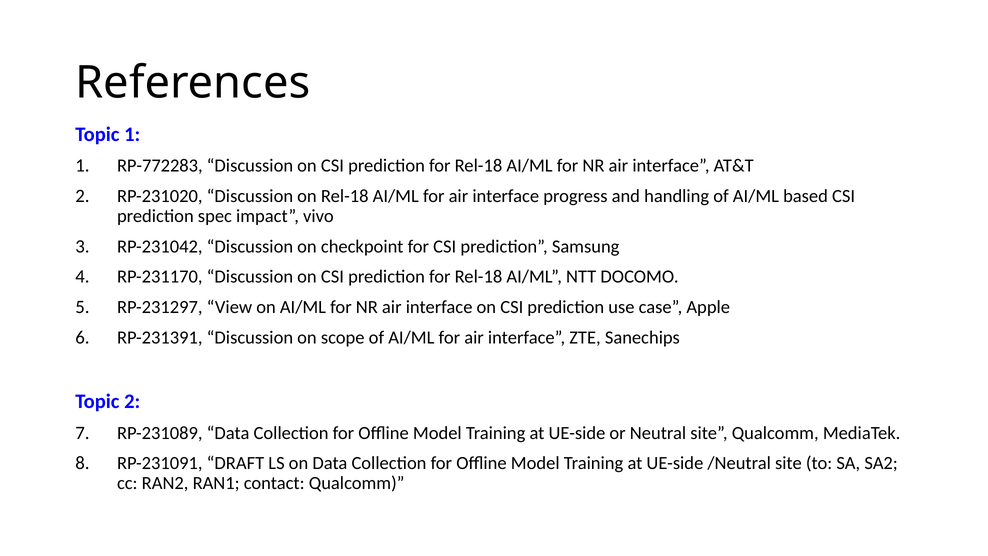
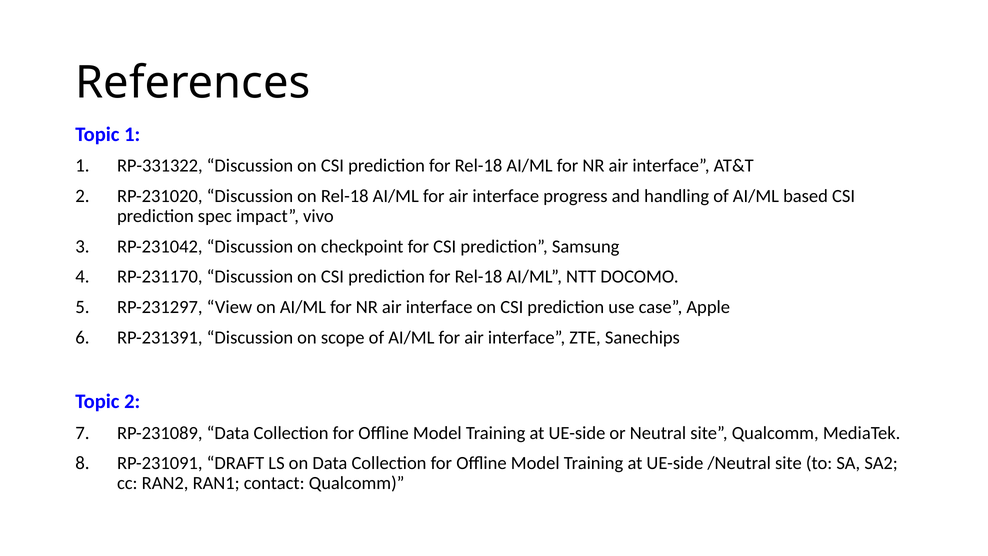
RP-772283: RP-772283 -> RP-331322
